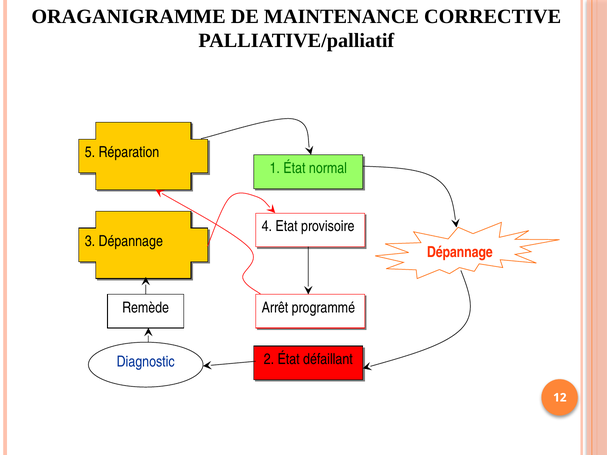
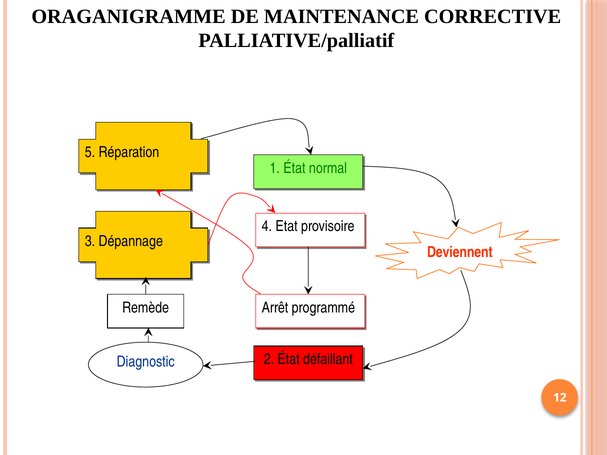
Dépannage at (460, 252): Dépannage -> Deviennent
